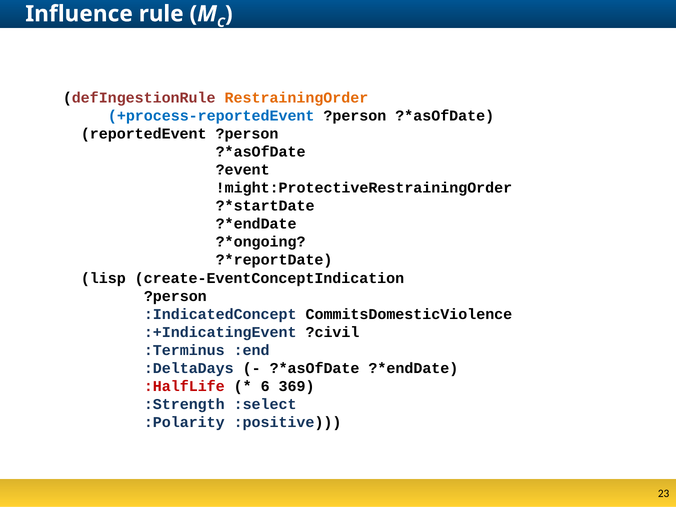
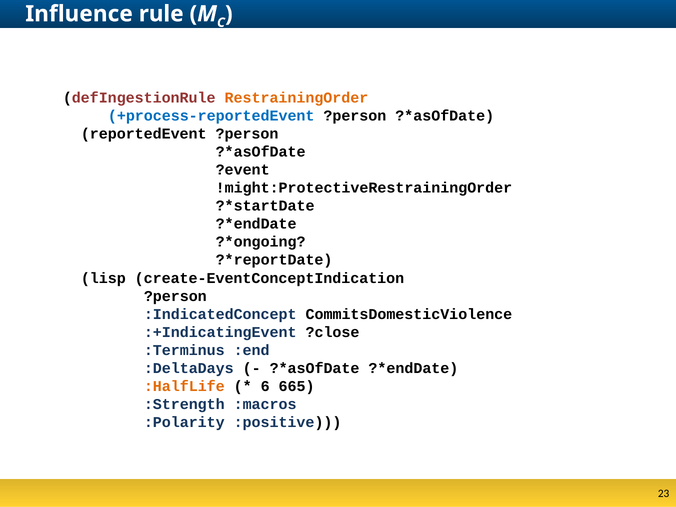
?civil: ?civil -> ?close
:HalfLife colour: red -> orange
369: 369 -> 665
:select: :select -> :macros
